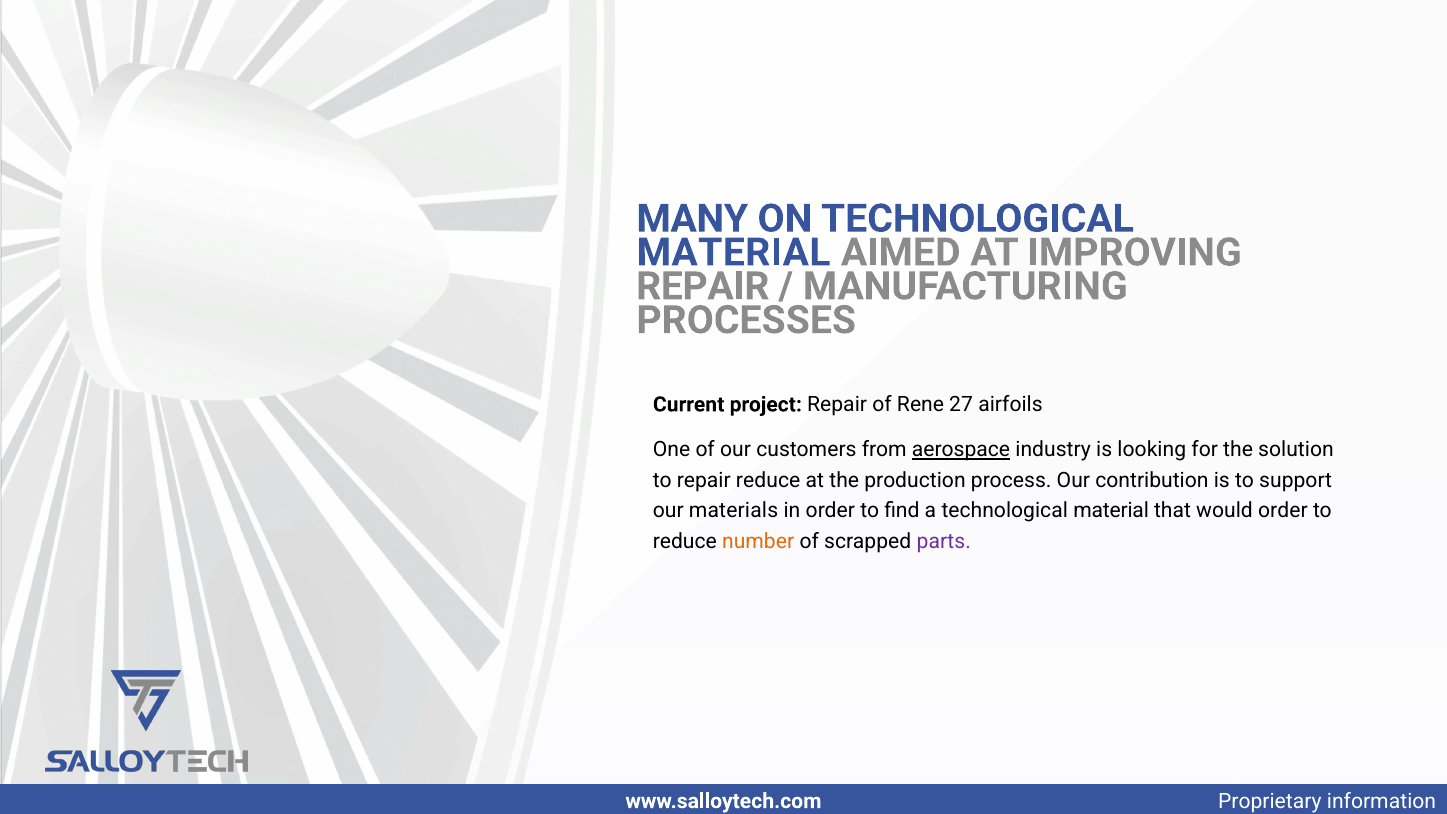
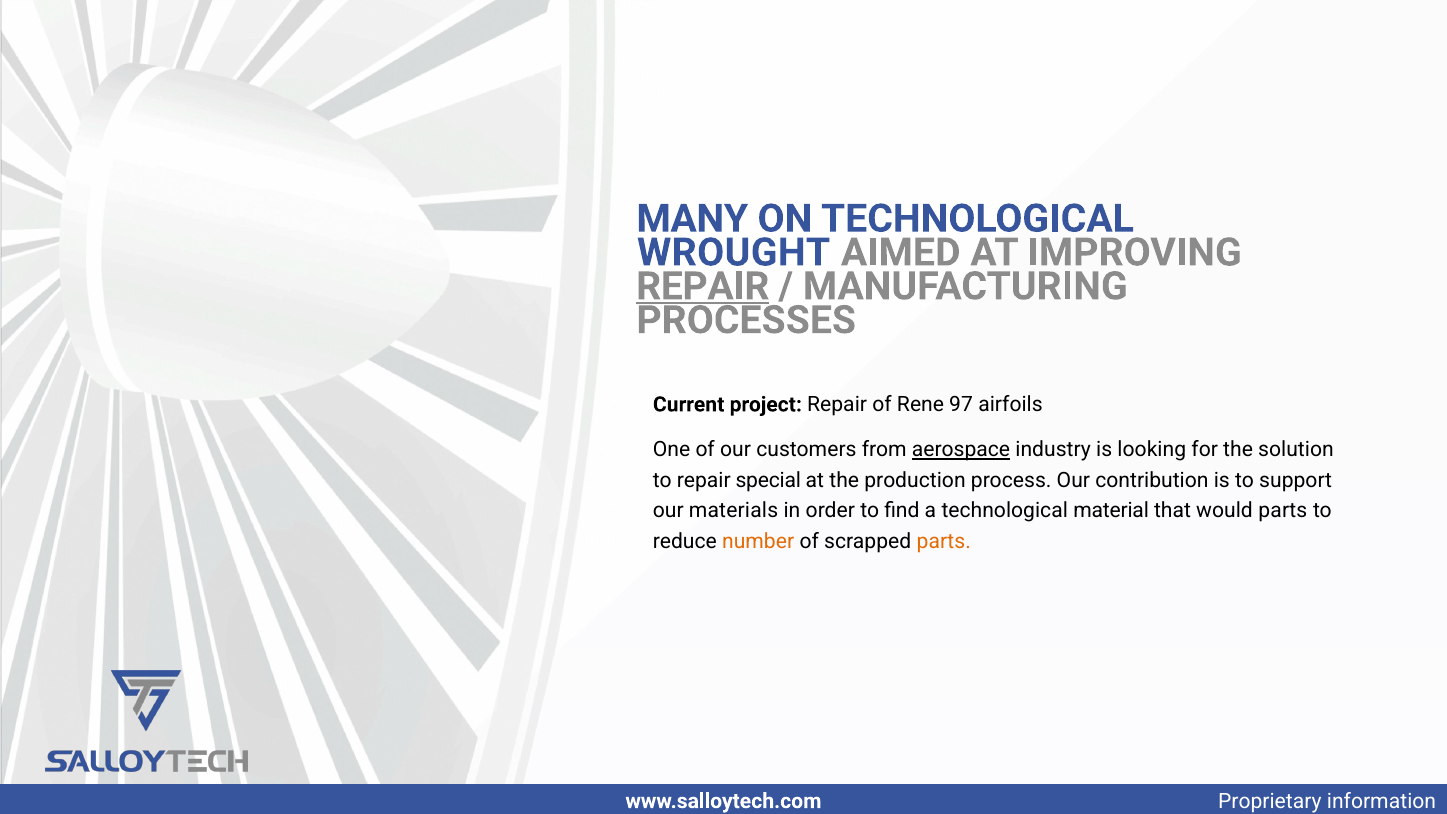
MATERIAL at (734, 253): MATERIAL -> WROUGHT
REPAIR at (703, 286) underline: none -> present
27: 27 -> 97
repair reduce: reduce -> special
would order: order -> parts
parts at (944, 541) colour: purple -> orange
